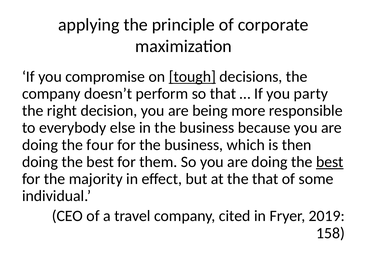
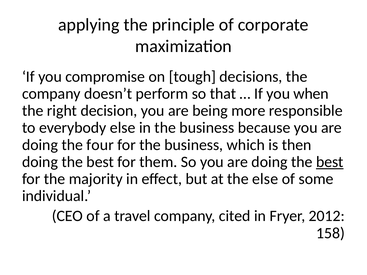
tough underline: present -> none
party: party -> when
the that: that -> else
2019: 2019 -> 2012
